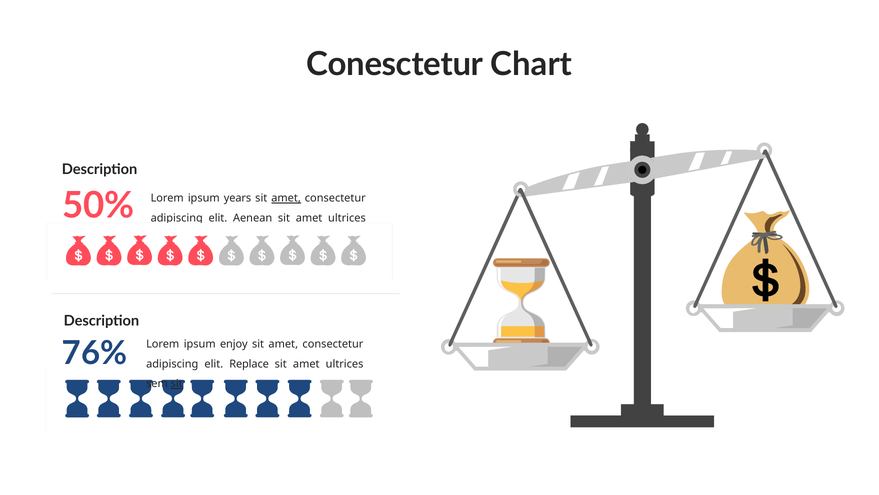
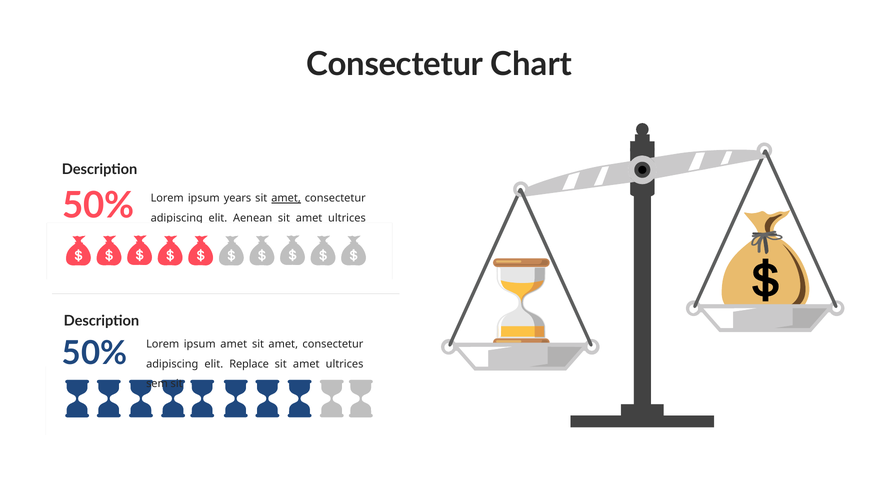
Conesctetur at (395, 64): Conesctetur -> Consectetur
76% at (95, 353): 76% -> 50%
ipsum enjoy: enjoy -> amet
sit at (177, 383) underline: present -> none
